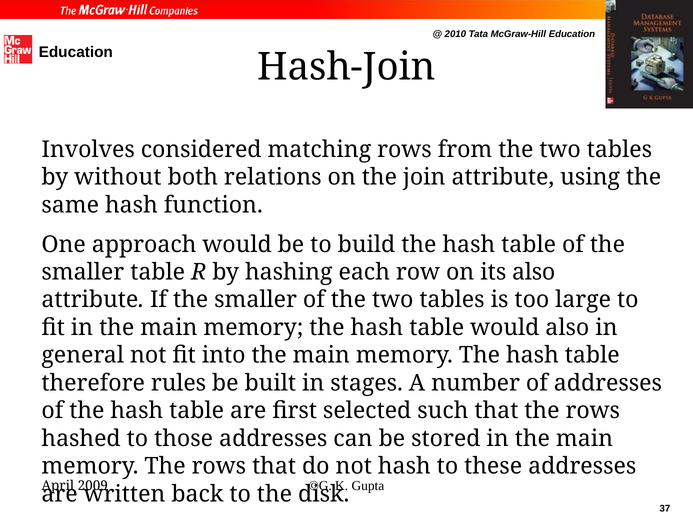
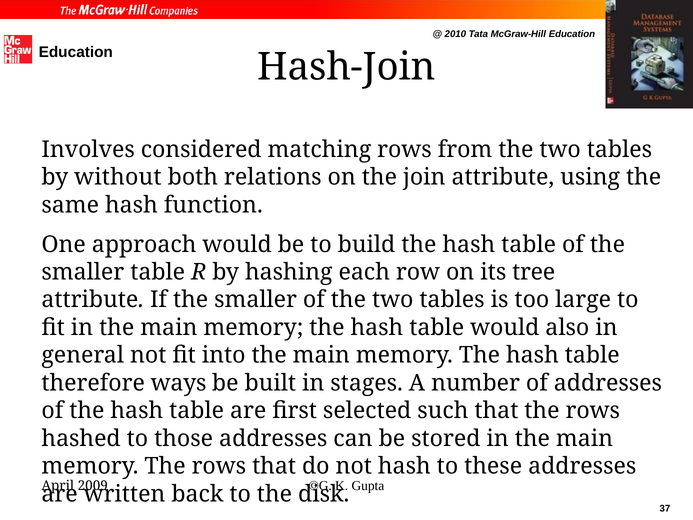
its also: also -> tree
rules: rules -> ways
